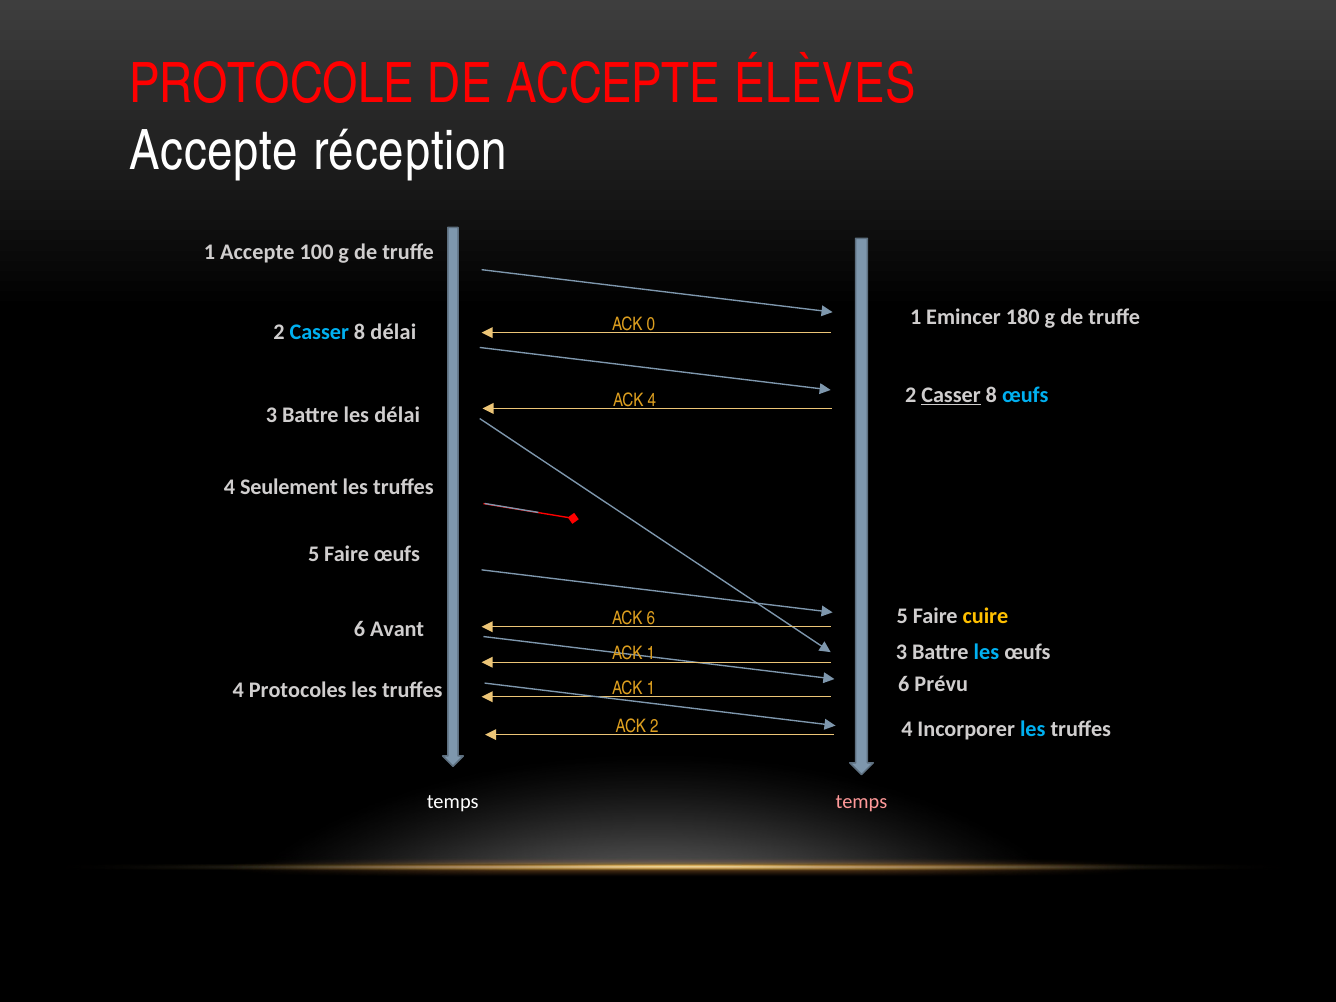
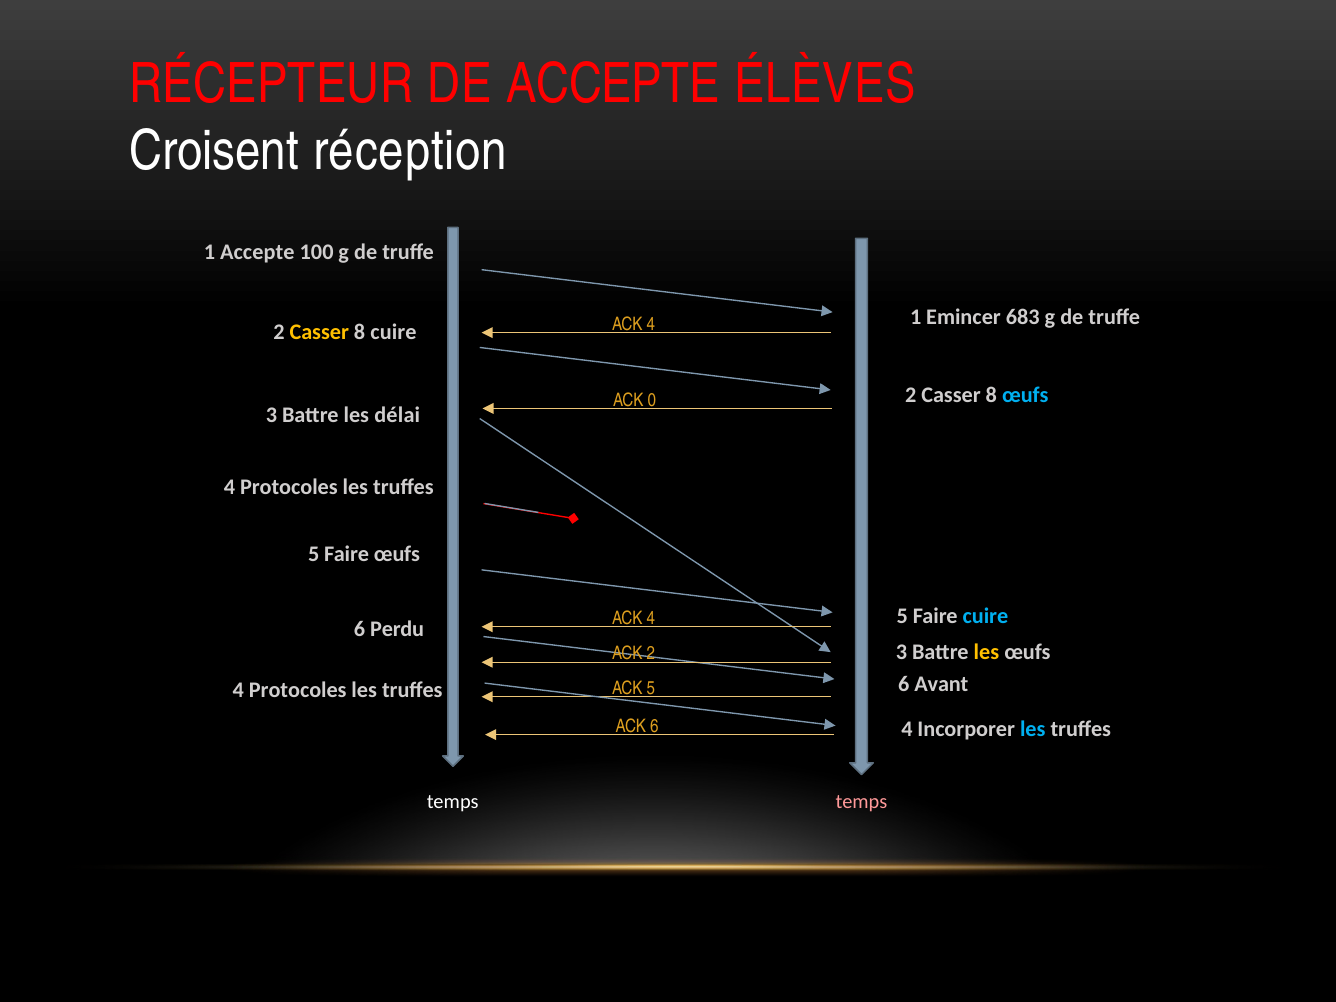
PROTOCOLE: PROTOCOLE -> RÉCEPTEUR
Accepte at (214, 151): Accepte -> Croisent
180: 180 -> 683
0 at (651, 324): 0 -> 4
Casser at (319, 333) colour: light blue -> yellow
8 délai: délai -> cuire
Casser at (951, 395) underline: present -> none
ACK 4: 4 -> 0
Seulement at (289, 487): Seulement -> Protocoles
cuire at (985, 616) colour: yellow -> light blue
6 at (651, 618): 6 -> 4
Avant: Avant -> Perdu
les at (986, 652) colour: light blue -> yellow
1 at (651, 654): 1 -> 2
Prévu: Prévu -> Avant
1 at (651, 688): 1 -> 5
ACK 2: 2 -> 6
